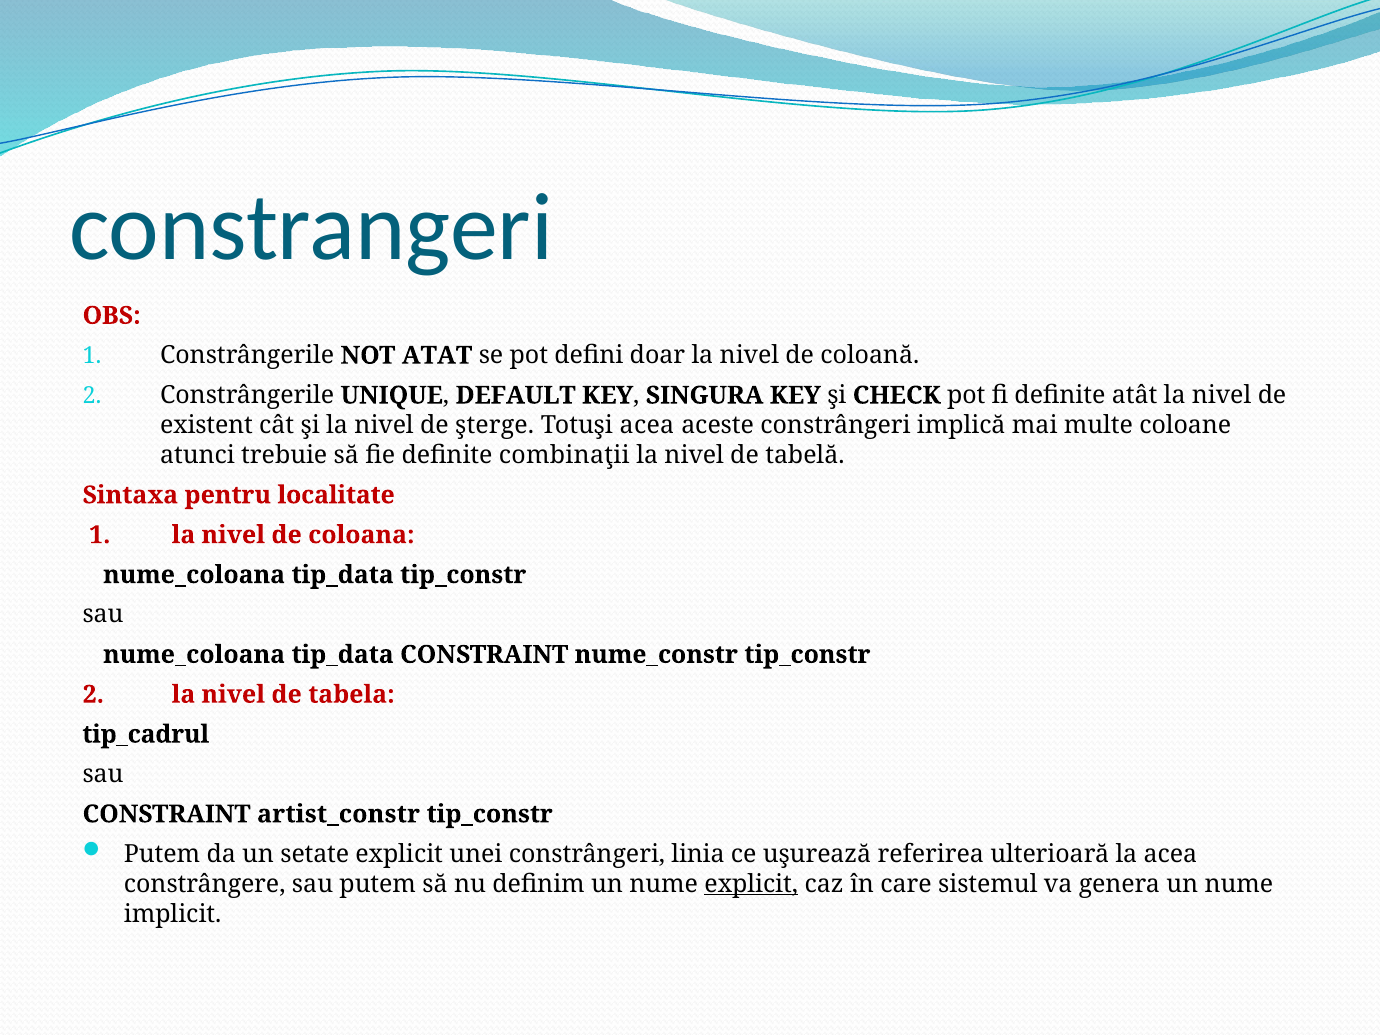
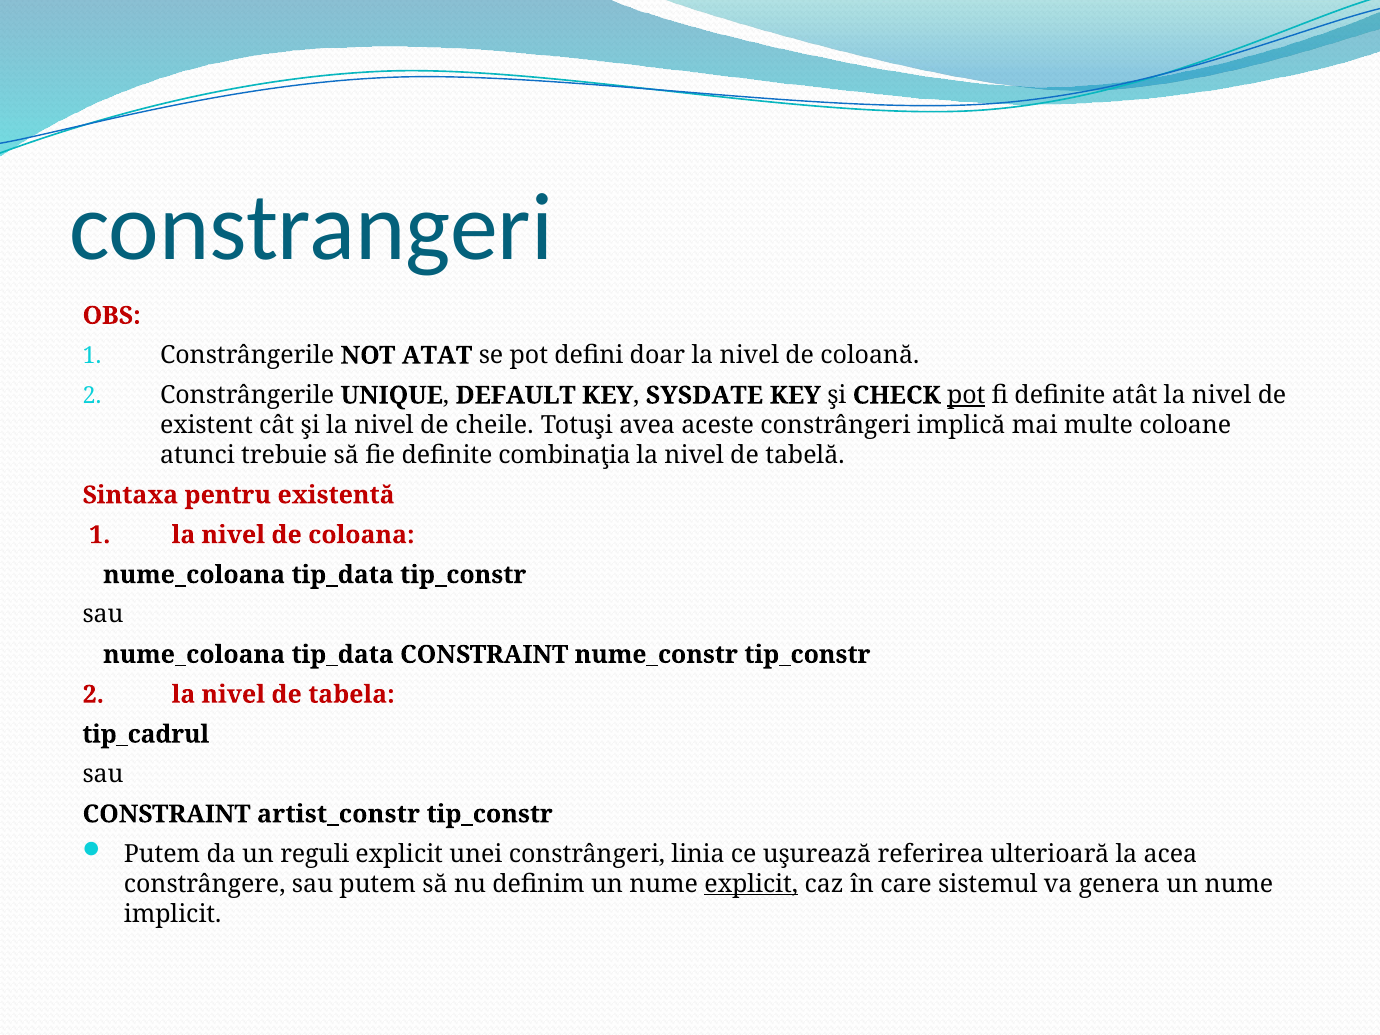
SINGURA: SINGURA -> SYSDATE
pot at (966, 395) underline: none -> present
şterge: şterge -> cheile
Totuşi acea: acea -> avea
combinaţii: combinaţii -> combinaţia
localitate: localitate -> existentă
setate: setate -> reguli
